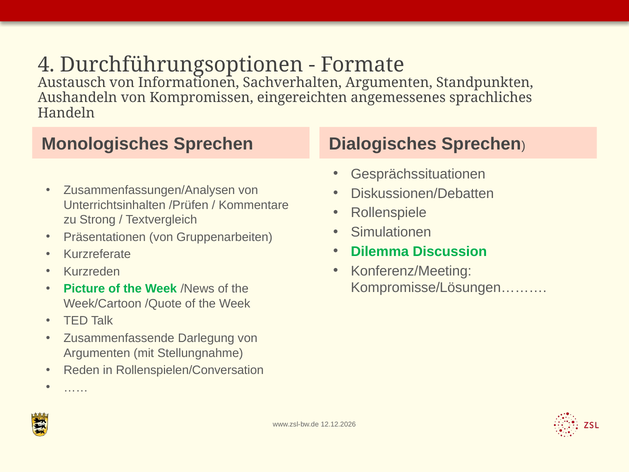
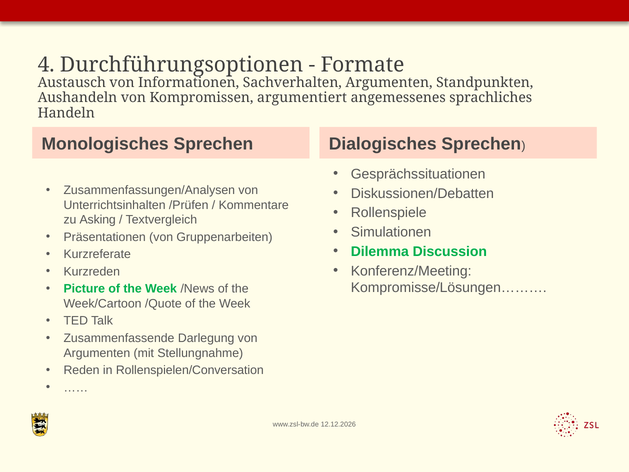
eingereichten: eingereichten -> argumentiert
Strong: Strong -> Asking
